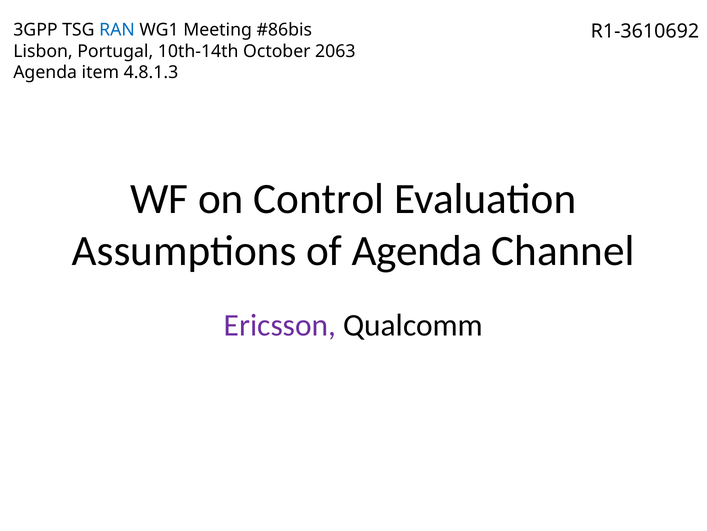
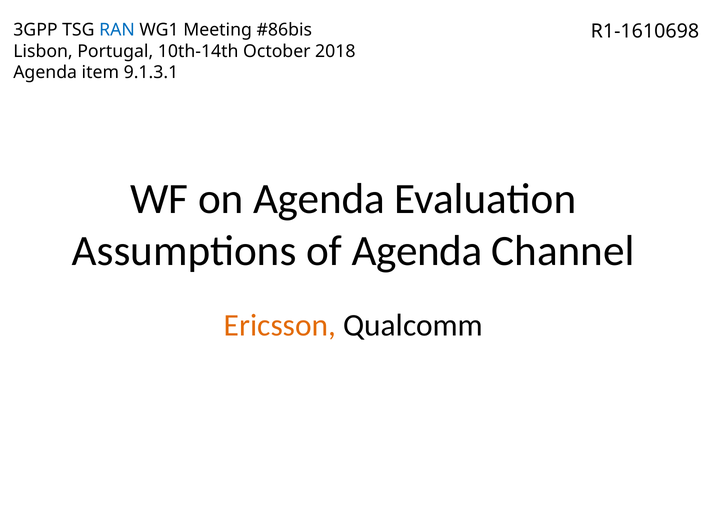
R1-3610692: R1-3610692 -> R1-1610698
2063: 2063 -> 2018
4.8.1.3: 4.8.1.3 -> 9.1.3.1
on Control: Control -> Agenda
Ericsson colour: purple -> orange
